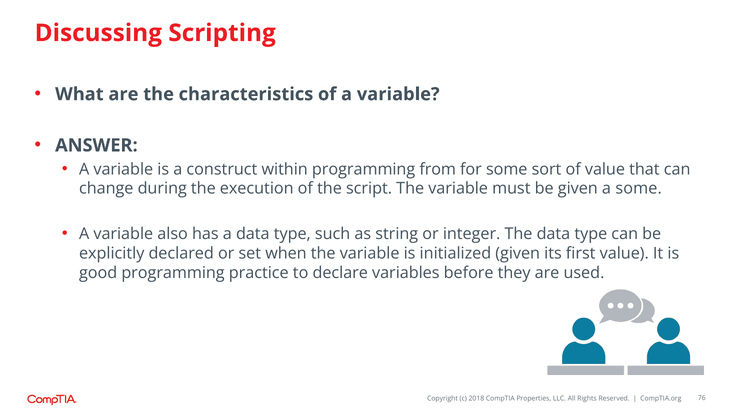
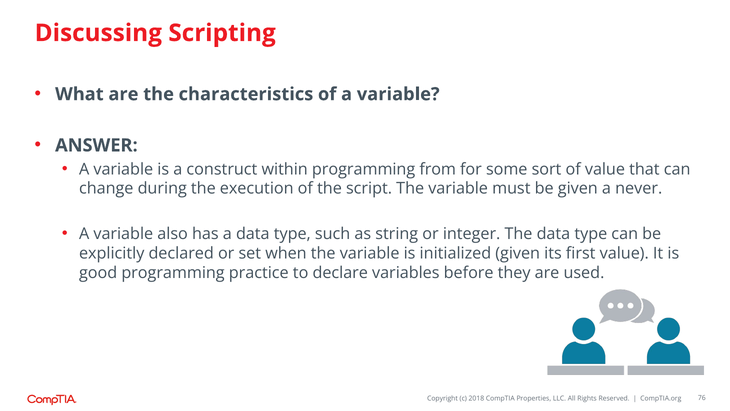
a some: some -> never
